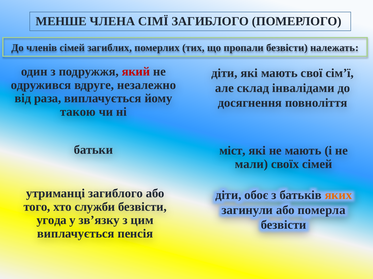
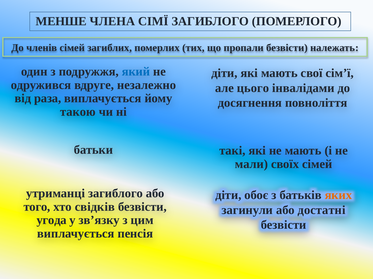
який colour: red -> blue
склад: склад -> цього
міст: міст -> такі
служби: служби -> свідків
померла: померла -> достатні
